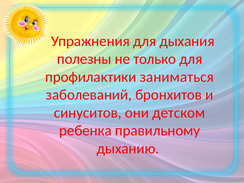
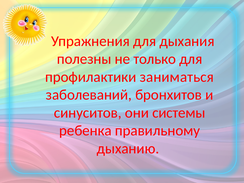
детском: детском -> системы
